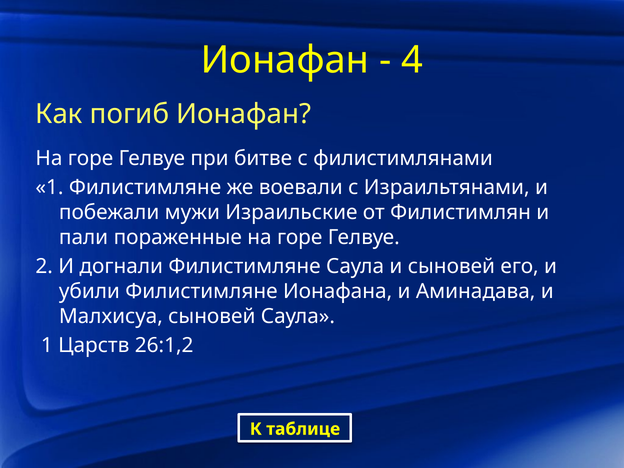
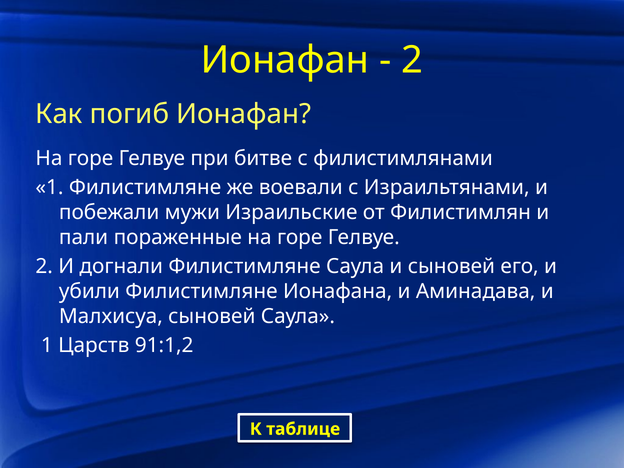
4 at (412, 60): 4 -> 2
26:1,2: 26:1,2 -> 91:1,2
